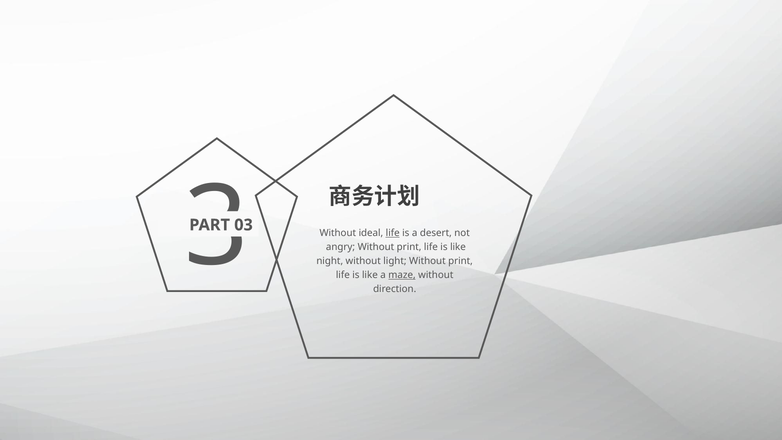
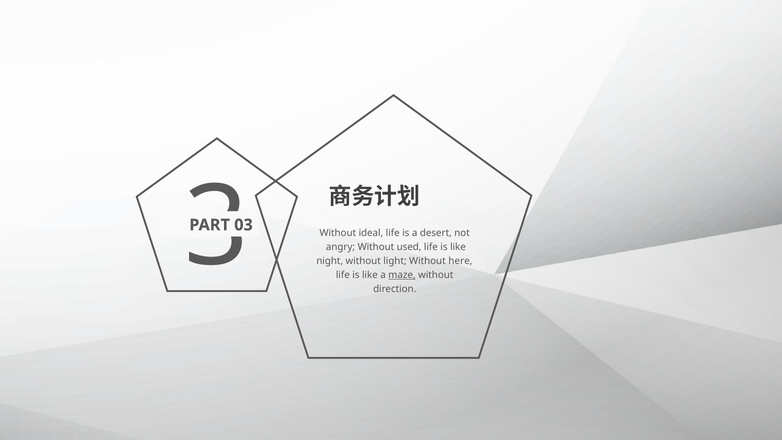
life at (393, 233) underline: present -> none
angry Without print: print -> used
light Without print: print -> here
